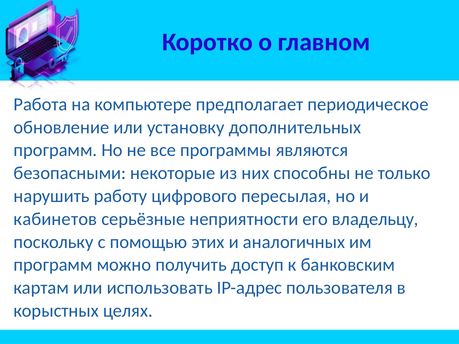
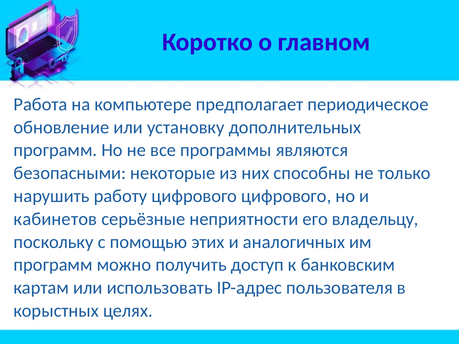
цифрового пересылая: пересылая -> цифрового
